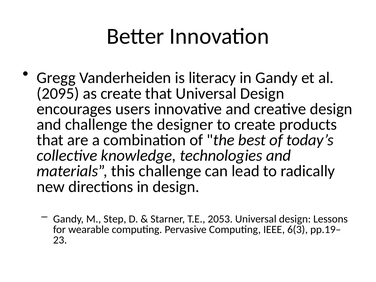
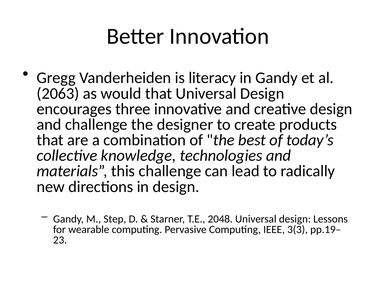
2095: 2095 -> 2063
as create: create -> would
users: users -> three
2053: 2053 -> 2048
6(3: 6(3 -> 3(3
